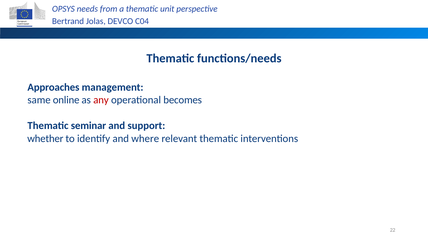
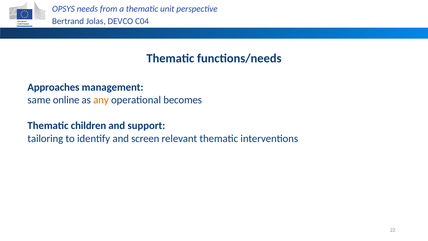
any colour: red -> orange
seminar: seminar -> children
whether: whether -> tailoring
where: where -> screen
